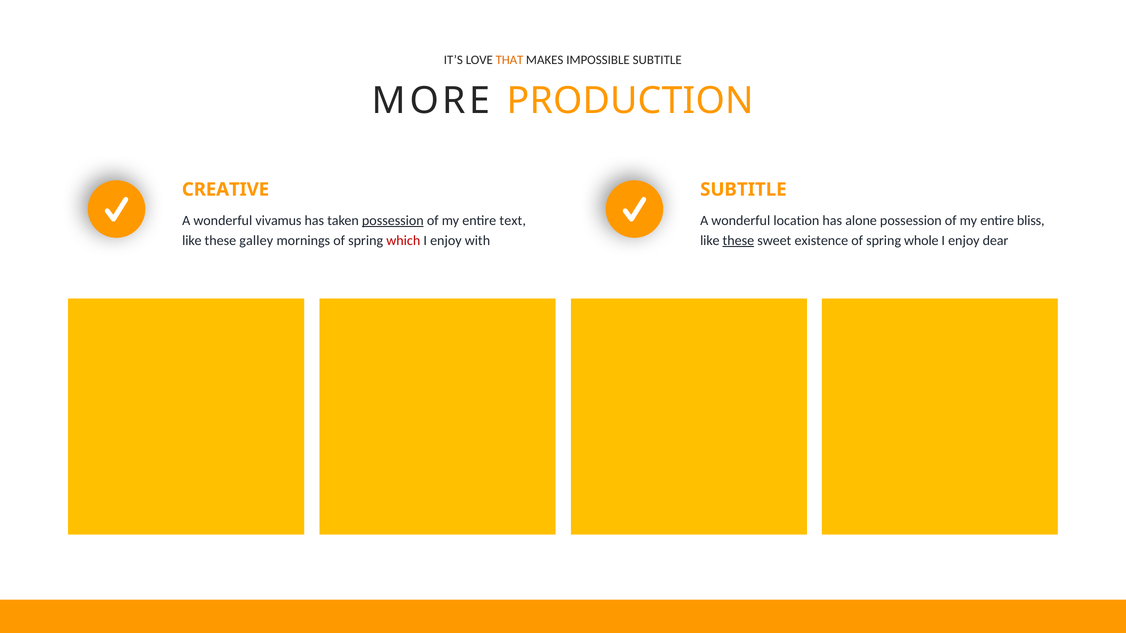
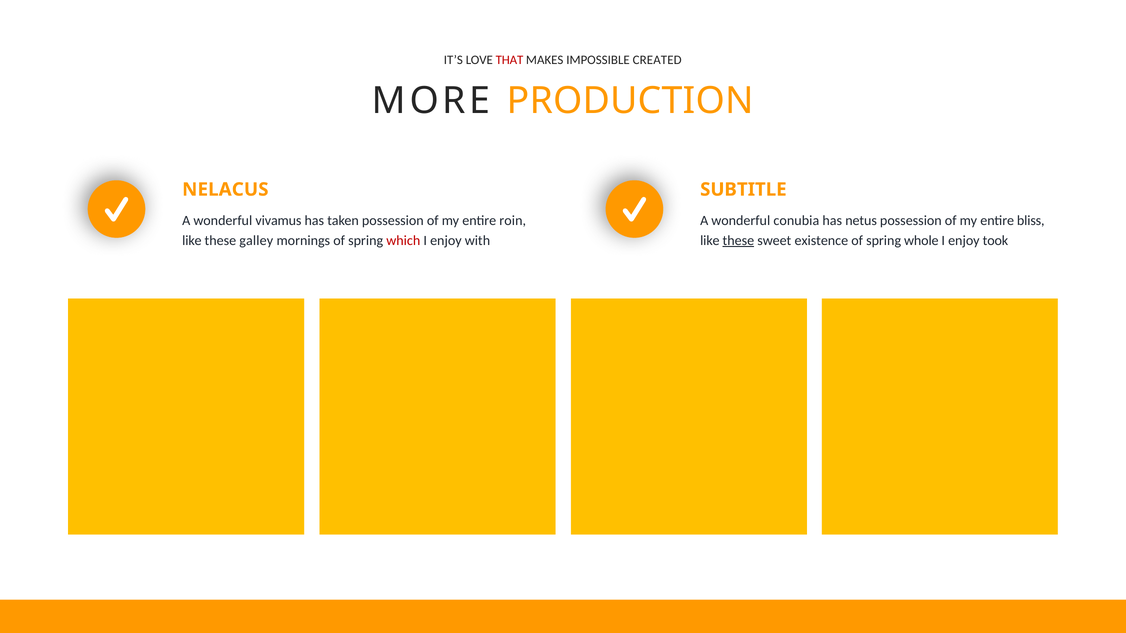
THAT colour: orange -> red
IMPOSSIBLE SUBTITLE: SUBTITLE -> CREATED
CREATIVE: CREATIVE -> NELACUS
possession at (393, 221) underline: present -> none
text: text -> roin
location: location -> conubia
alone: alone -> netus
dear: dear -> took
